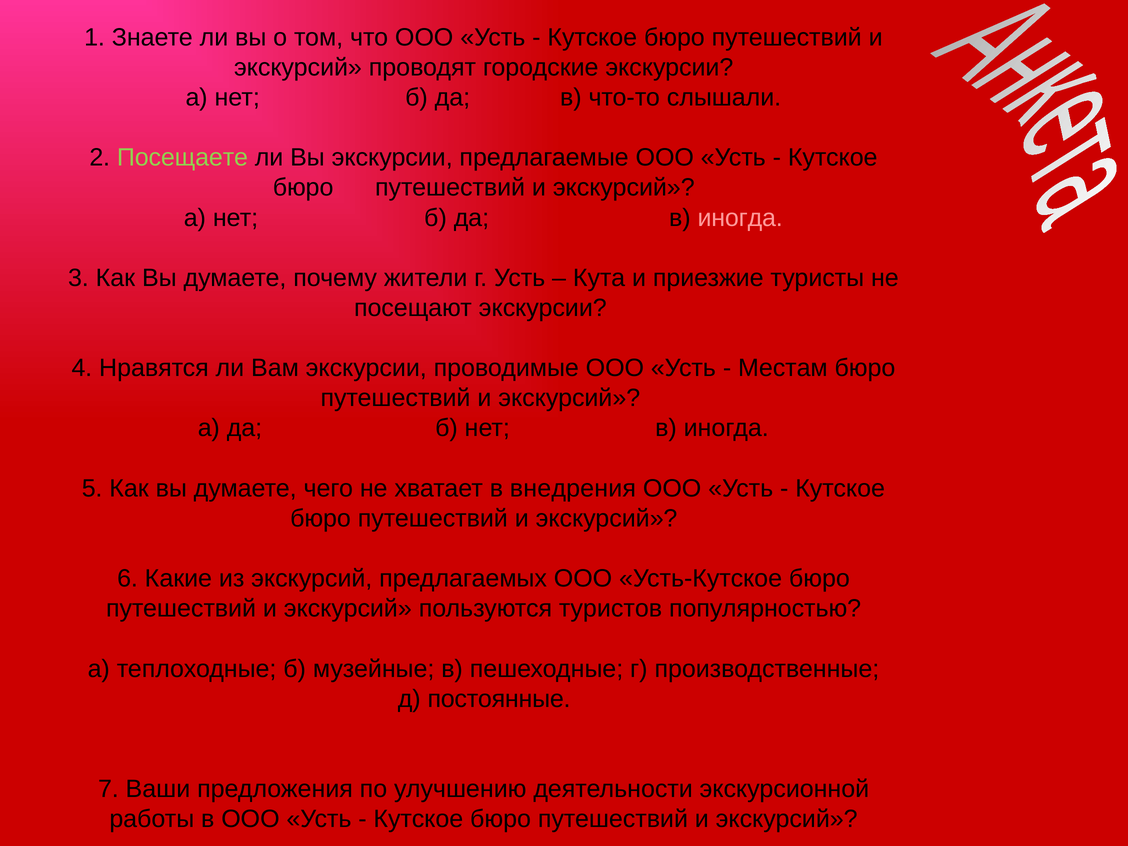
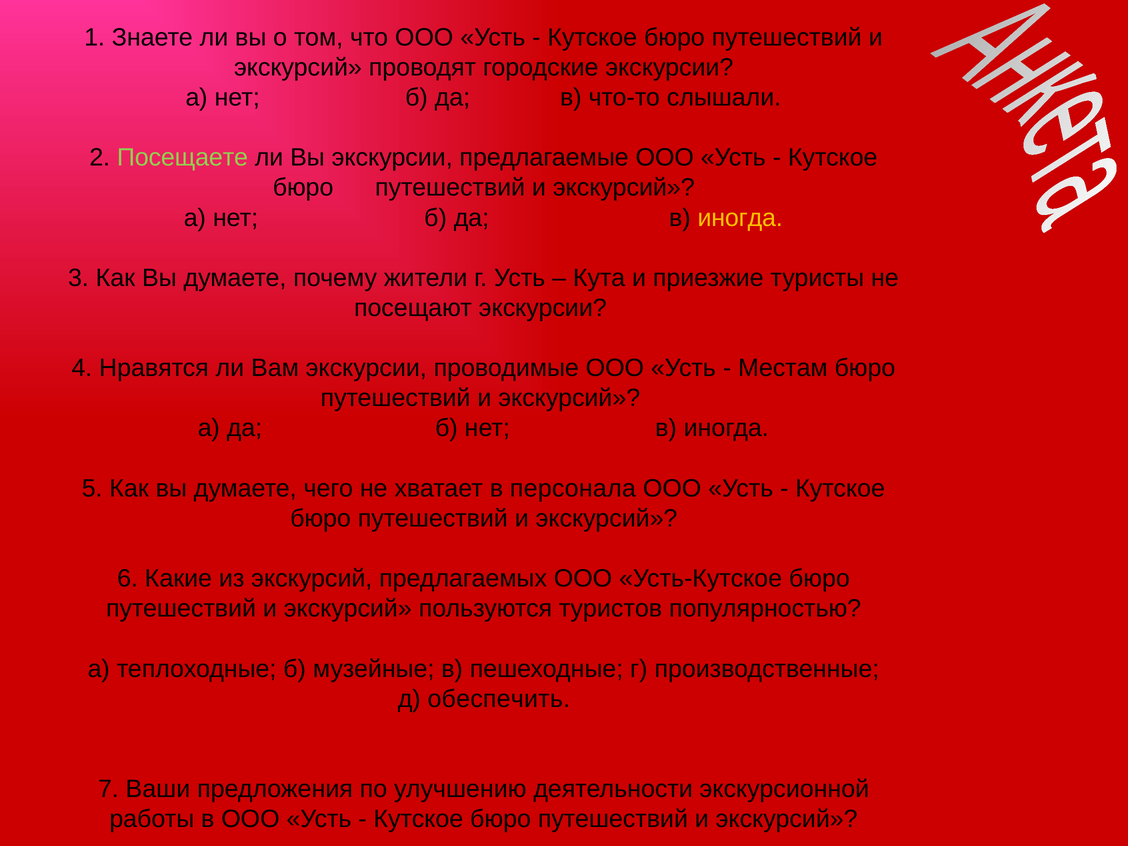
иногда at (740, 218) colour: pink -> yellow
внедрения: внедрения -> персонала
постоянные: постоянные -> обеспечить
